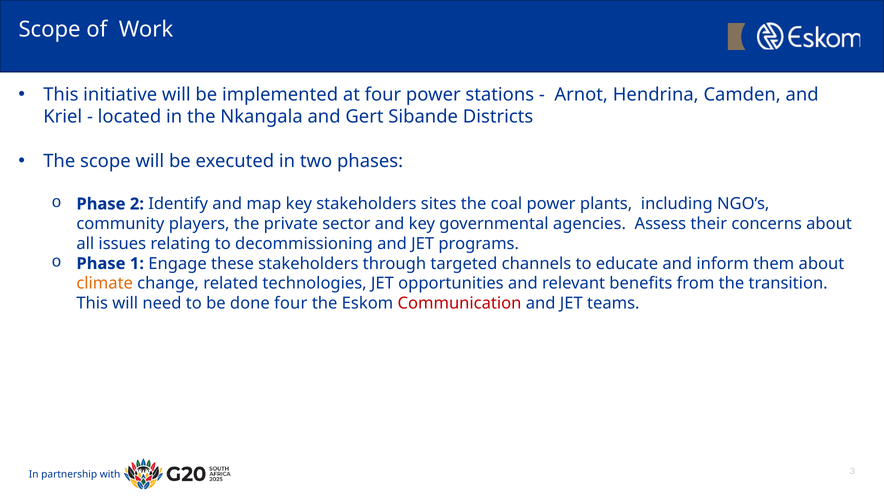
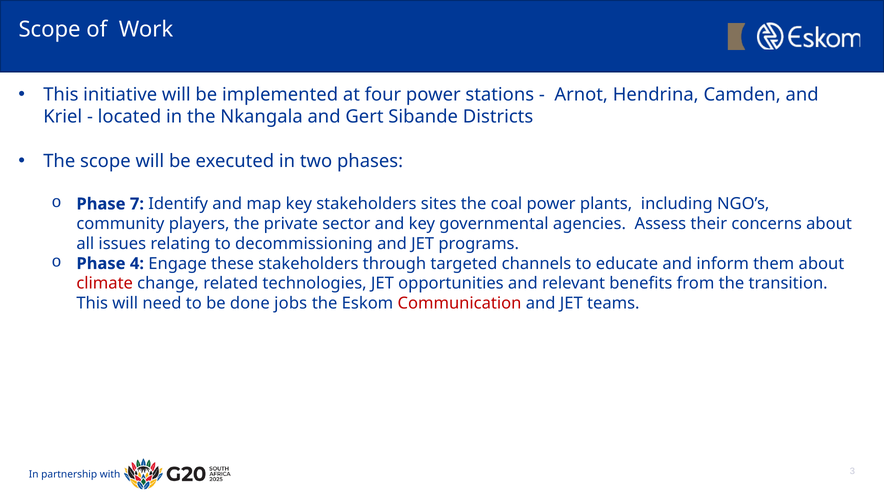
2: 2 -> 7
1: 1 -> 4
climate colour: orange -> red
done four: four -> jobs
